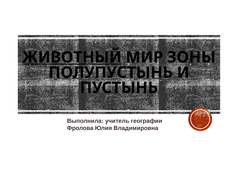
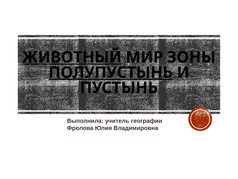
ПОЛУПУСТЫНЬ underline: none -> present
